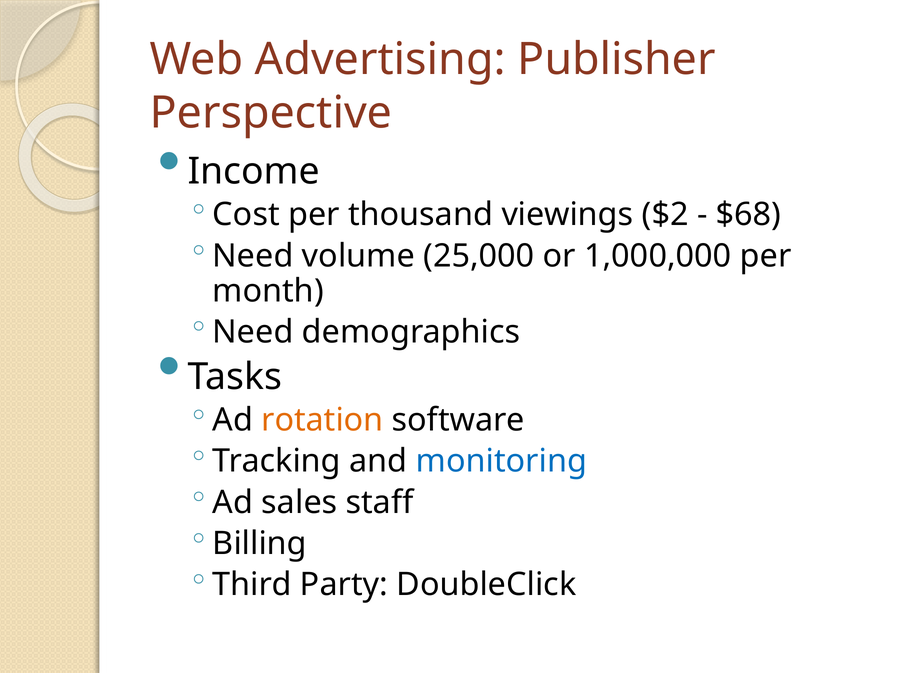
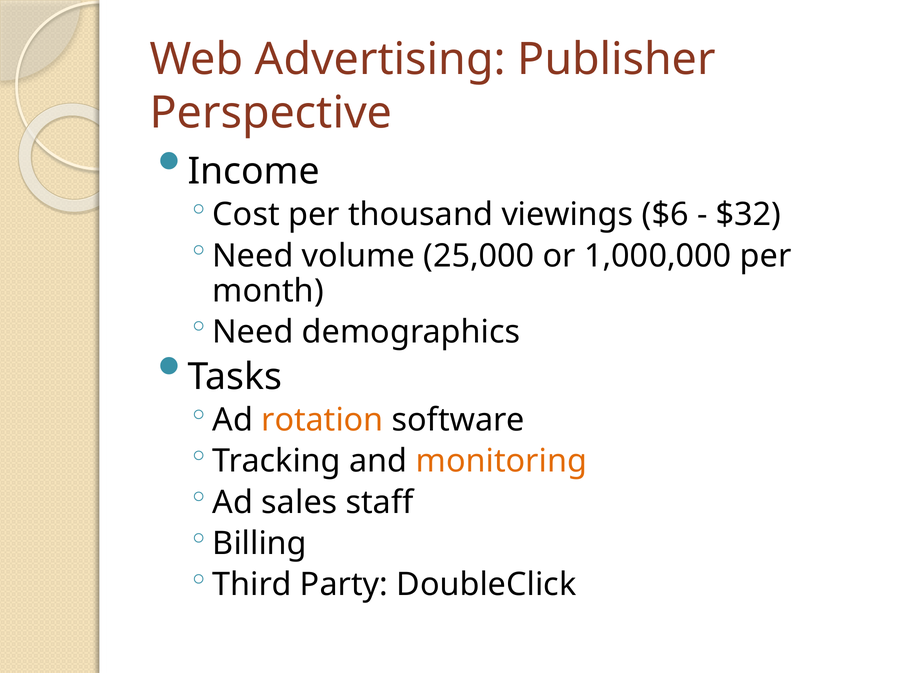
$2: $2 -> $6
$68: $68 -> $32
monitoring colour: blue -> orange
